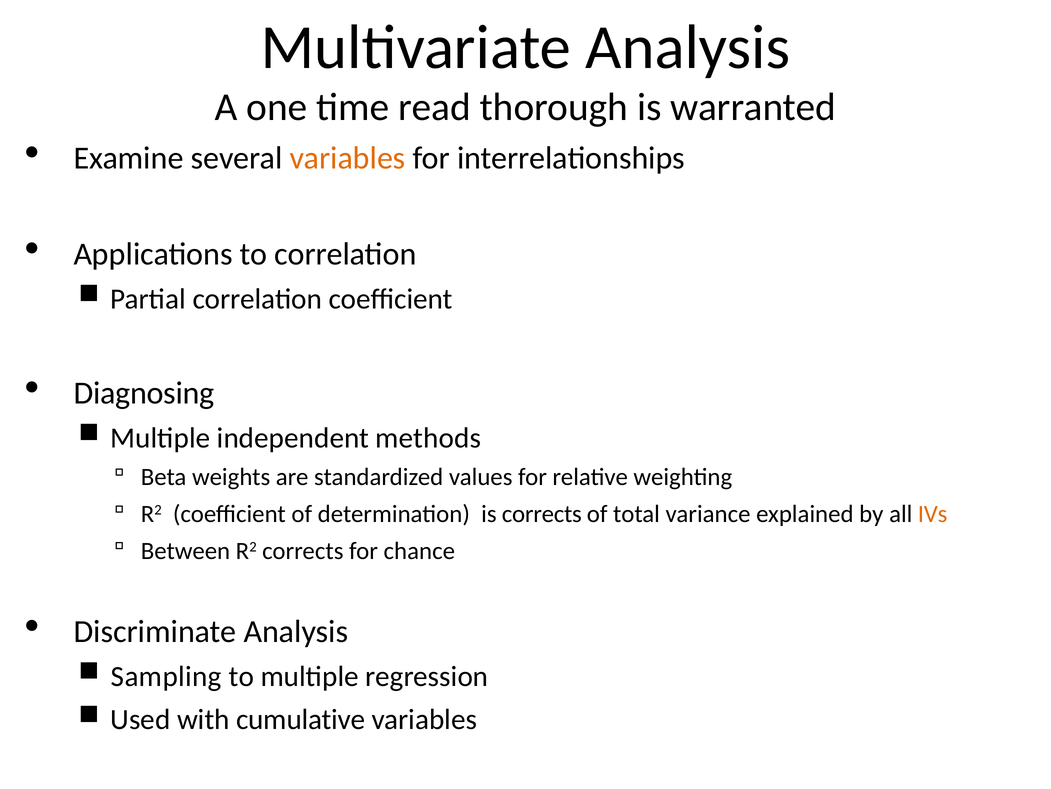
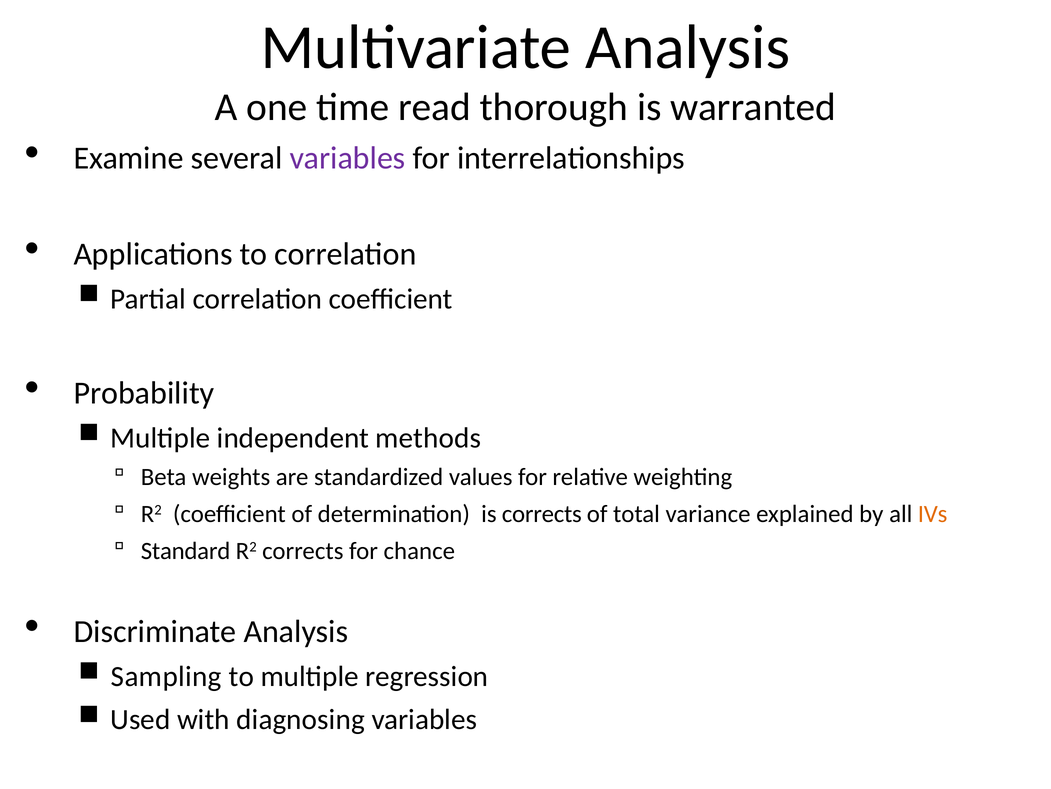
variables at (348, 158) colour: orange -> purple
Diagnosing: Diagnosing -> Probability
Between: Between -> Standard
cumulative: cumulative -> diagnosing
